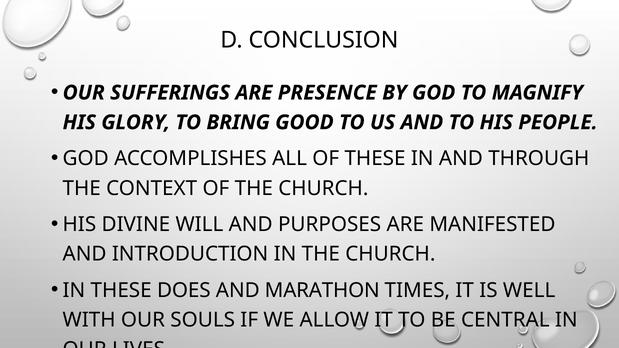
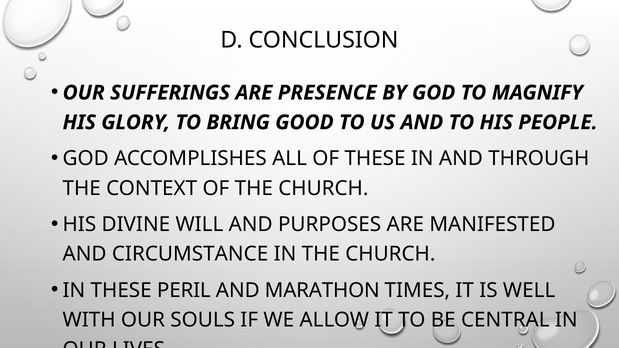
INTRODUCTION: INTRODUCTION -> CIRCUMSTANCE
DOES: DOES -> PERIL
